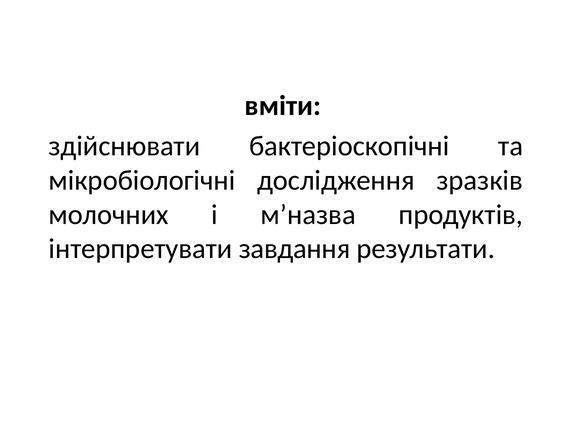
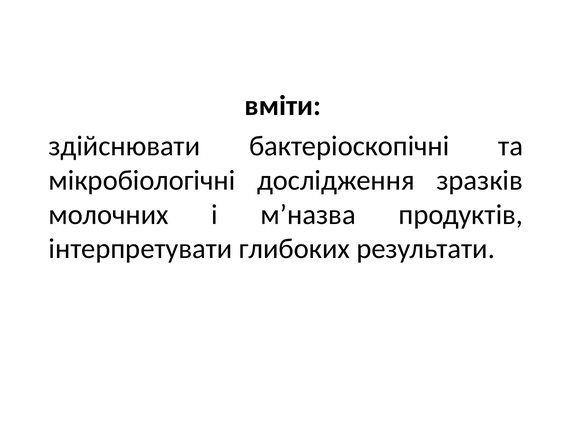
завдання: завдання -> глибоких
